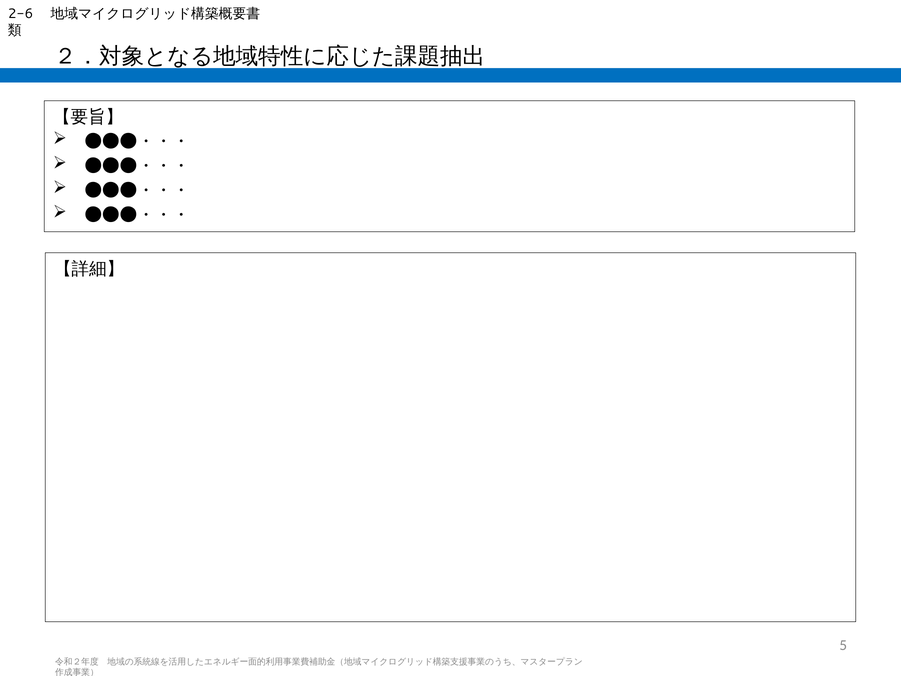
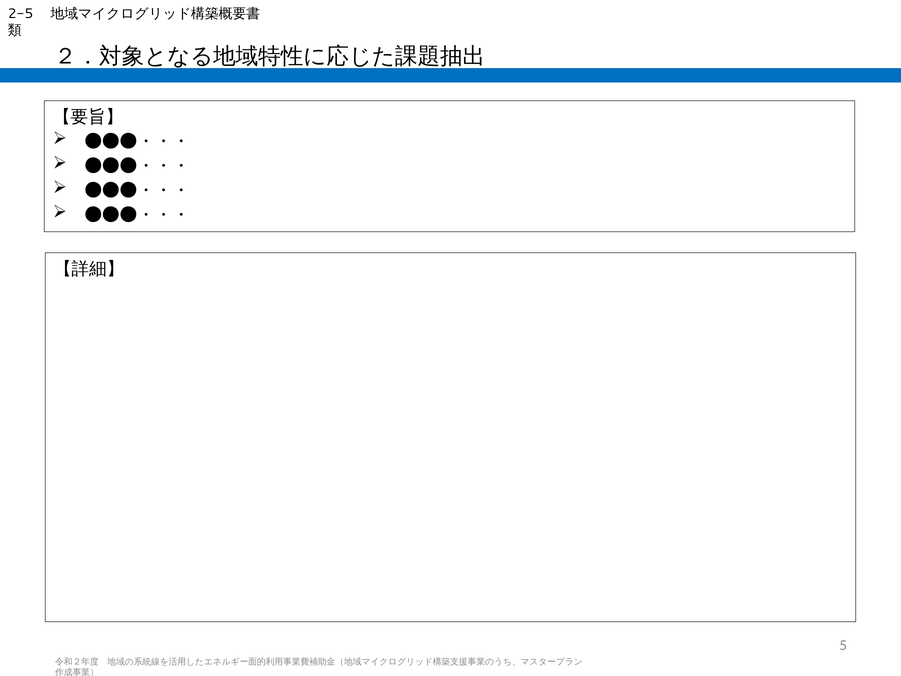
2-6: 2-6 -> 2-5
